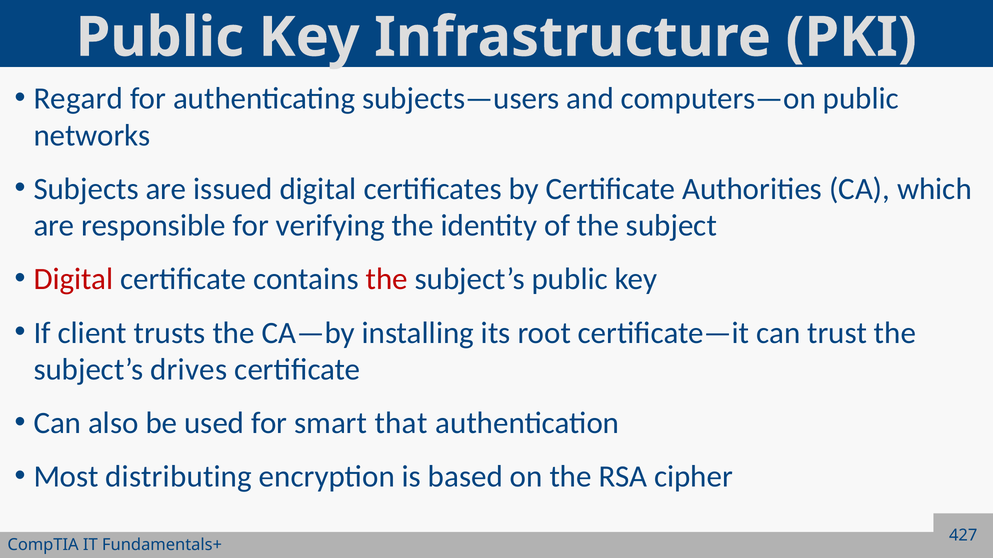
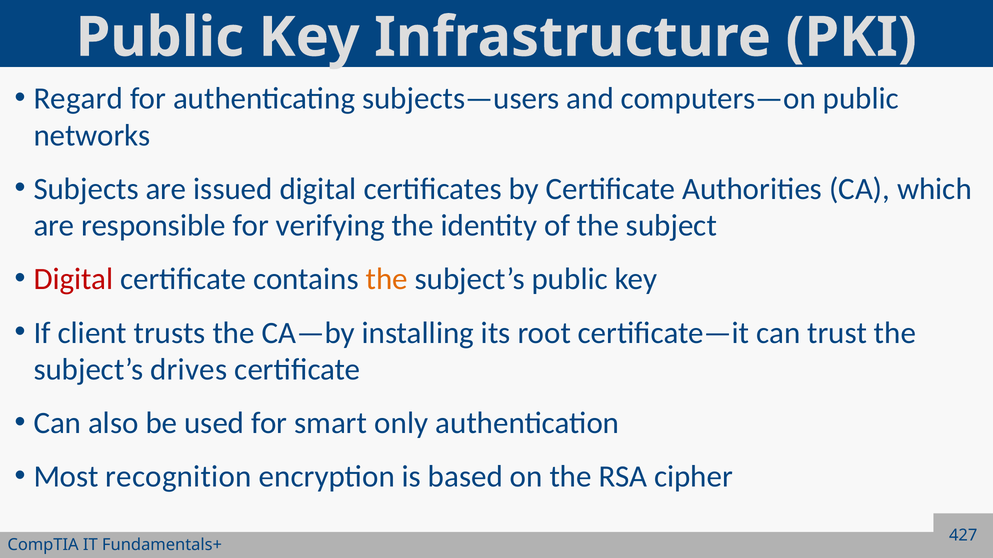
the at (387, 280) colour: red -> orange
that: that -> only
distributing: distributing -> recognition
